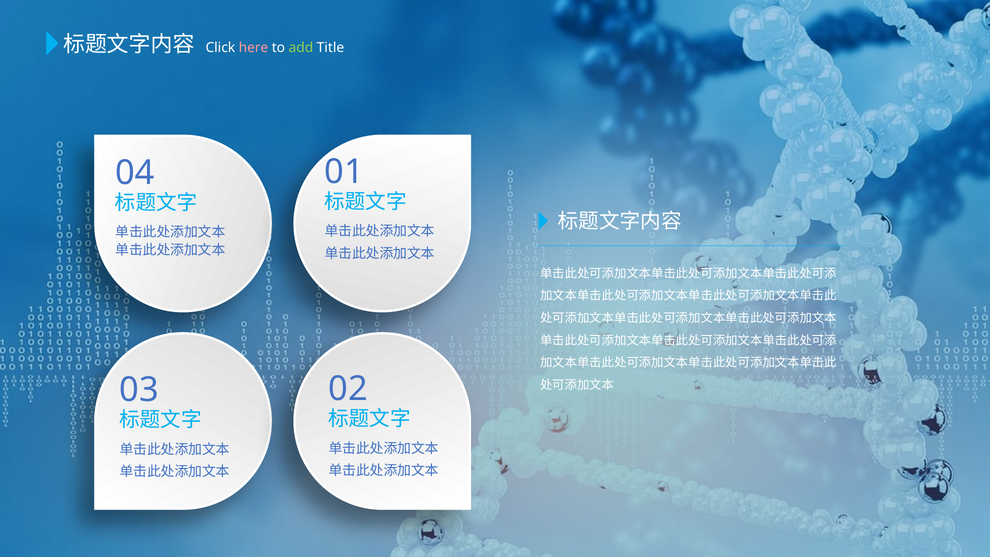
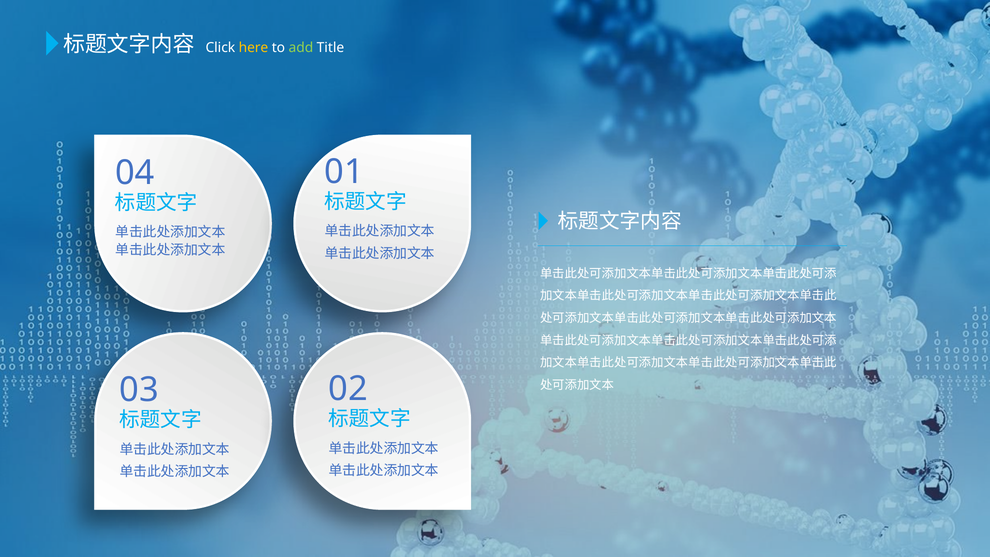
here colour: pink -> yellow
